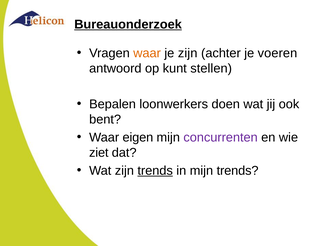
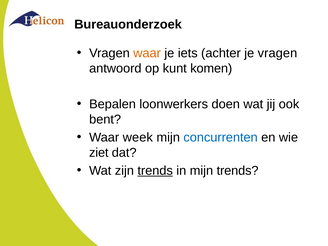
Bureauonderzoek underline: present -> none
je zijn: zijn -> iets
je voeren: voeren -> vragen
stellen: stellen -> komen
eigen: eigen -> week
concurrenten colour: purple -> blue
